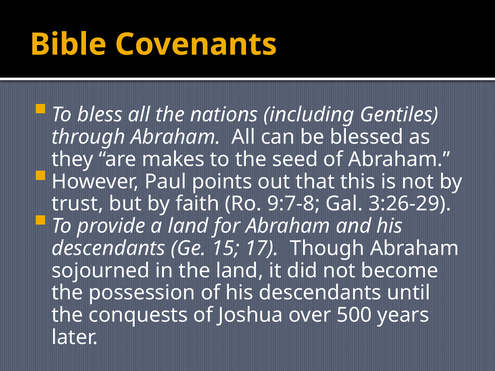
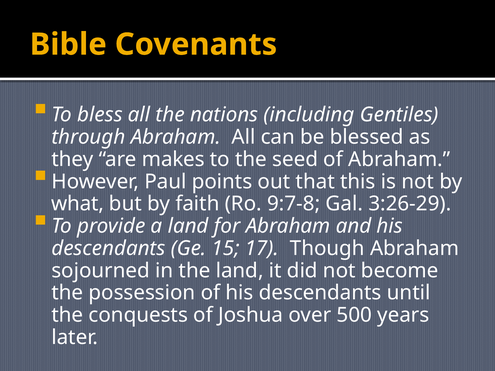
trust: trust -> what
